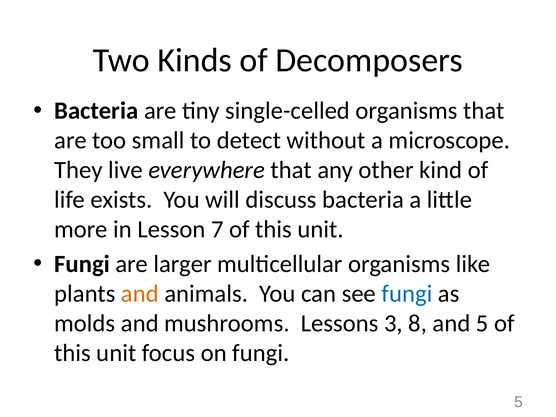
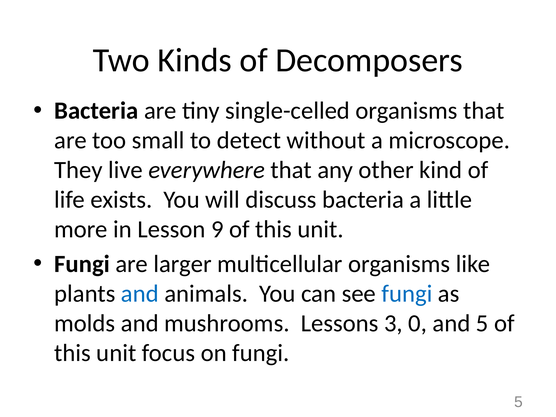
7: 7 -> 9
and at (140, 294) colour: orange -> blue
8: 8 -> 0
